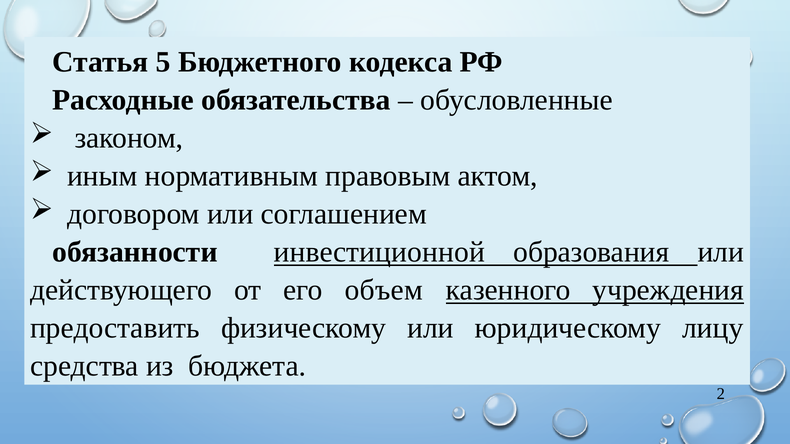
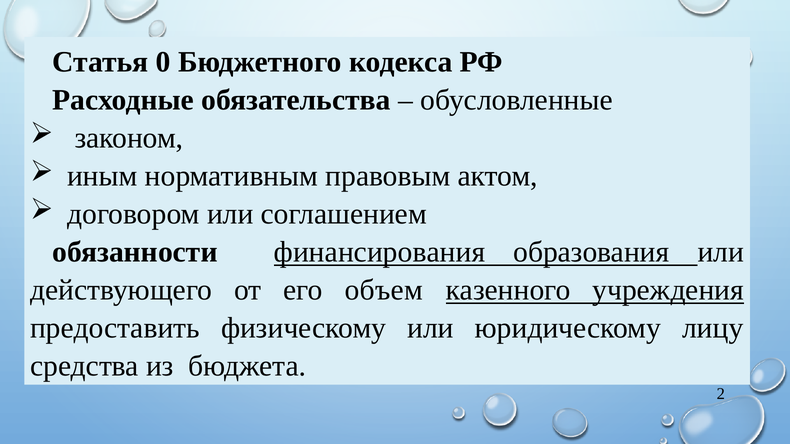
5: 5 -> 0
инвестиционной: инвестиционной -> финансирования
